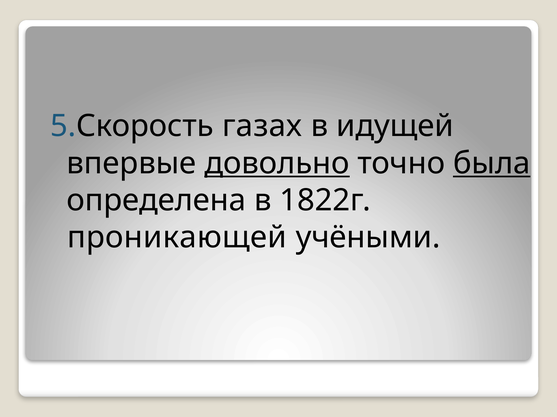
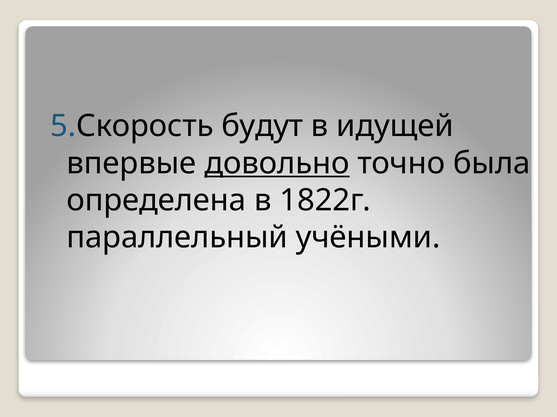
газах: газах -> будут
была underline: present -> none
проникающей: проникающей -> параллельный
